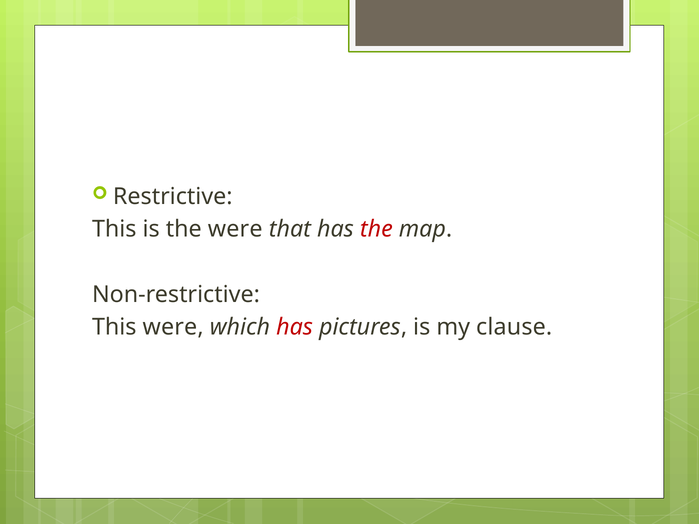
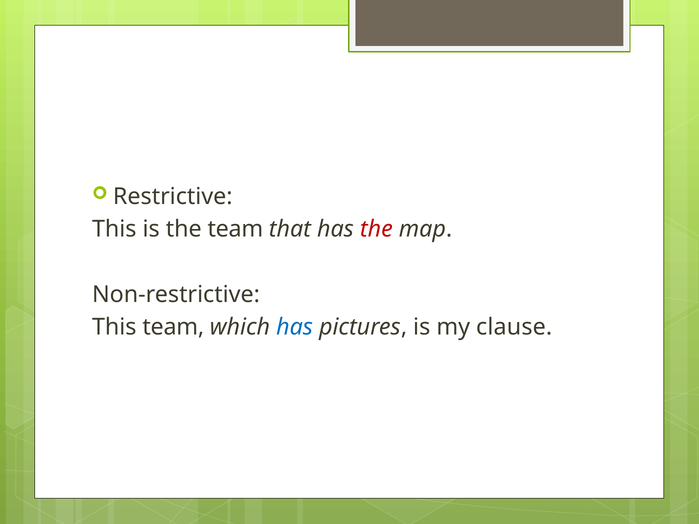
the were: were -> team
This were: were -> team
has at (295, 327) colour: red -> blue
